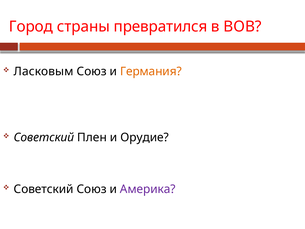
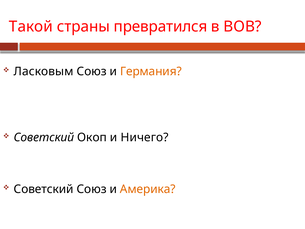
Город: Город -> Такой
Плен: Плен -> Окоп
Орудие: Орудие -> Ничего
Америка colour: purple -> orange
